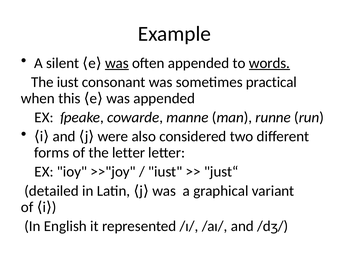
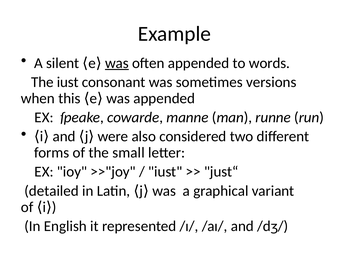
words underline: present -> none
practical: practical -> versions
the letter: letter -> small
